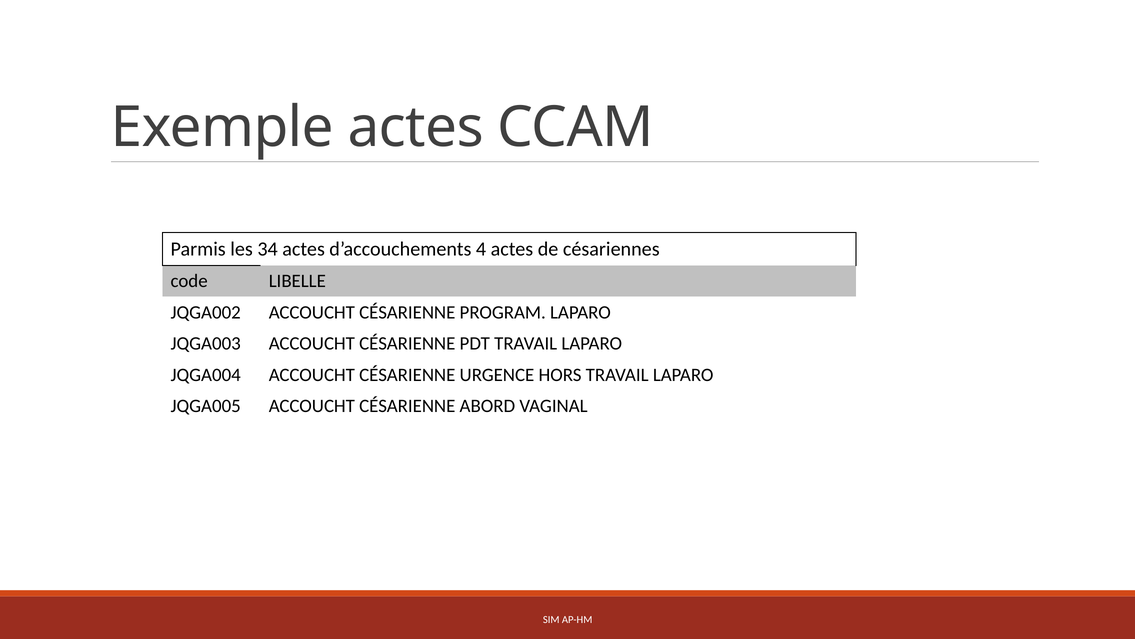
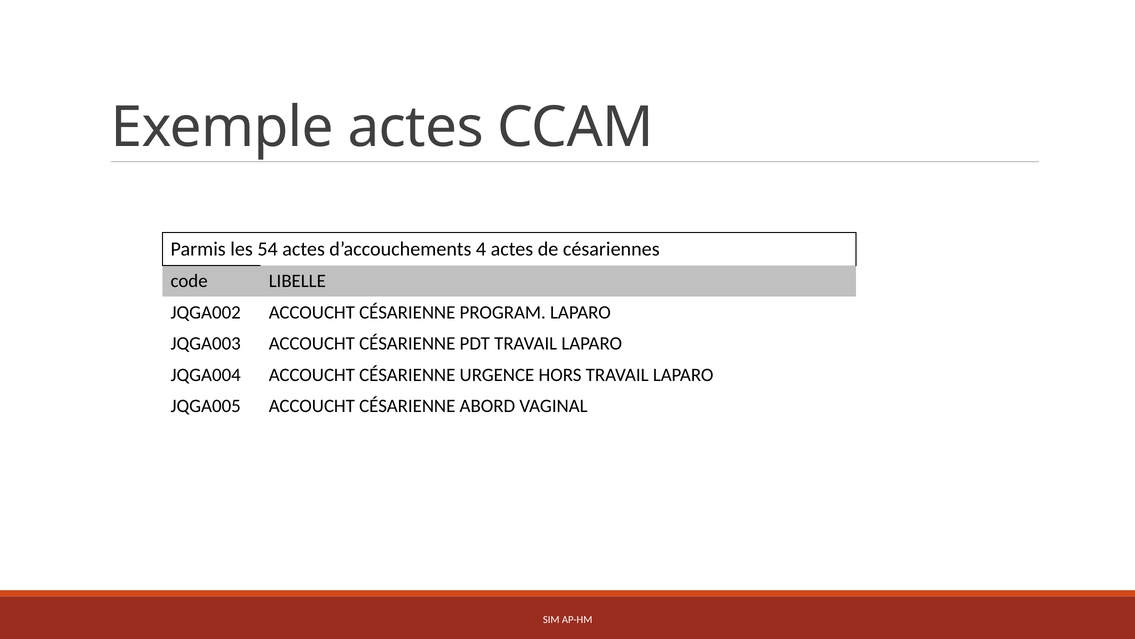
34: 34 -> 54
